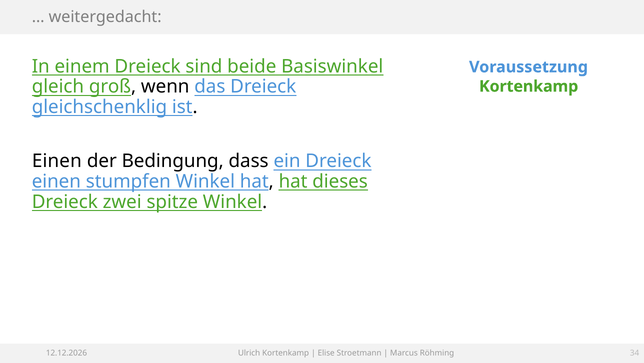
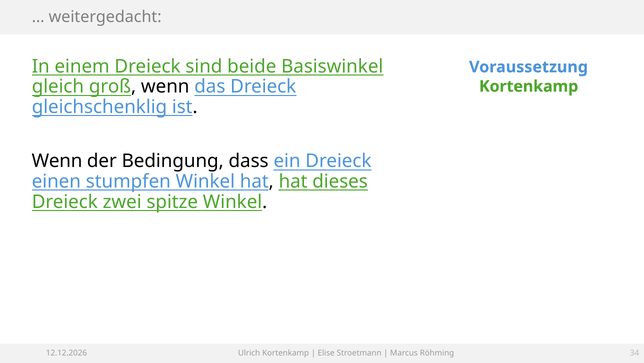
Einen at (57, 161): Einen -> Wenn
